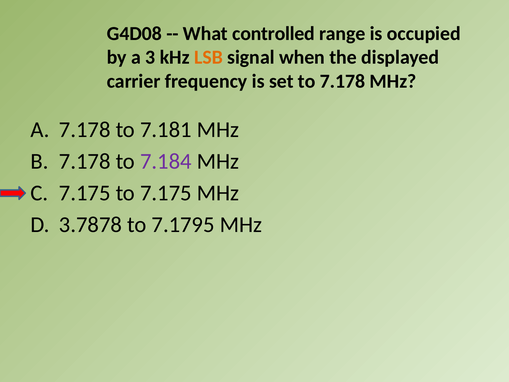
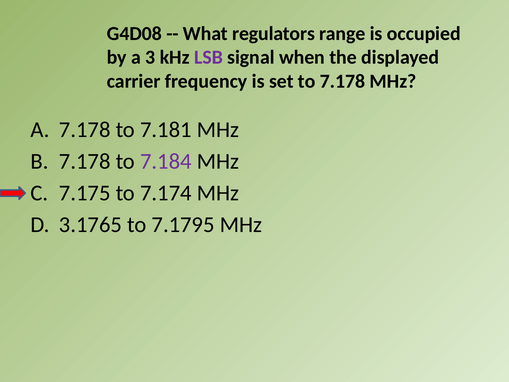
controlled: controlled -> regulators
LSB colour: orange -> purple
to 7.175: 7.175 -> 7.174
3.7878: 3.7878 -> 3.1765
